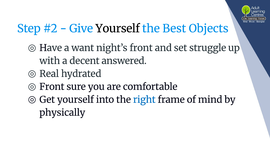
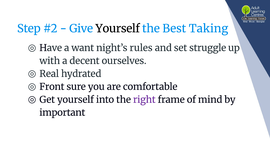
Objects: Objects -> Taking
night’s front: front -> rules
answered: answered -> ourselves
right colour: blue -> purple
physically: physically -> important
